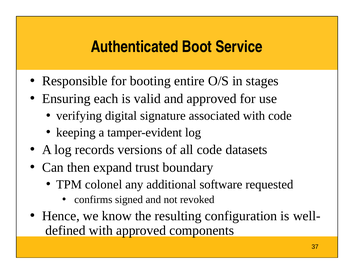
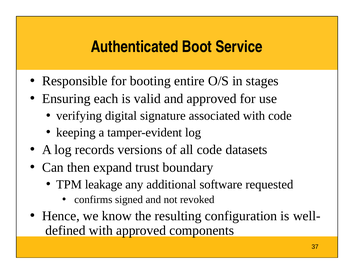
colonel: colonel -> leakage
